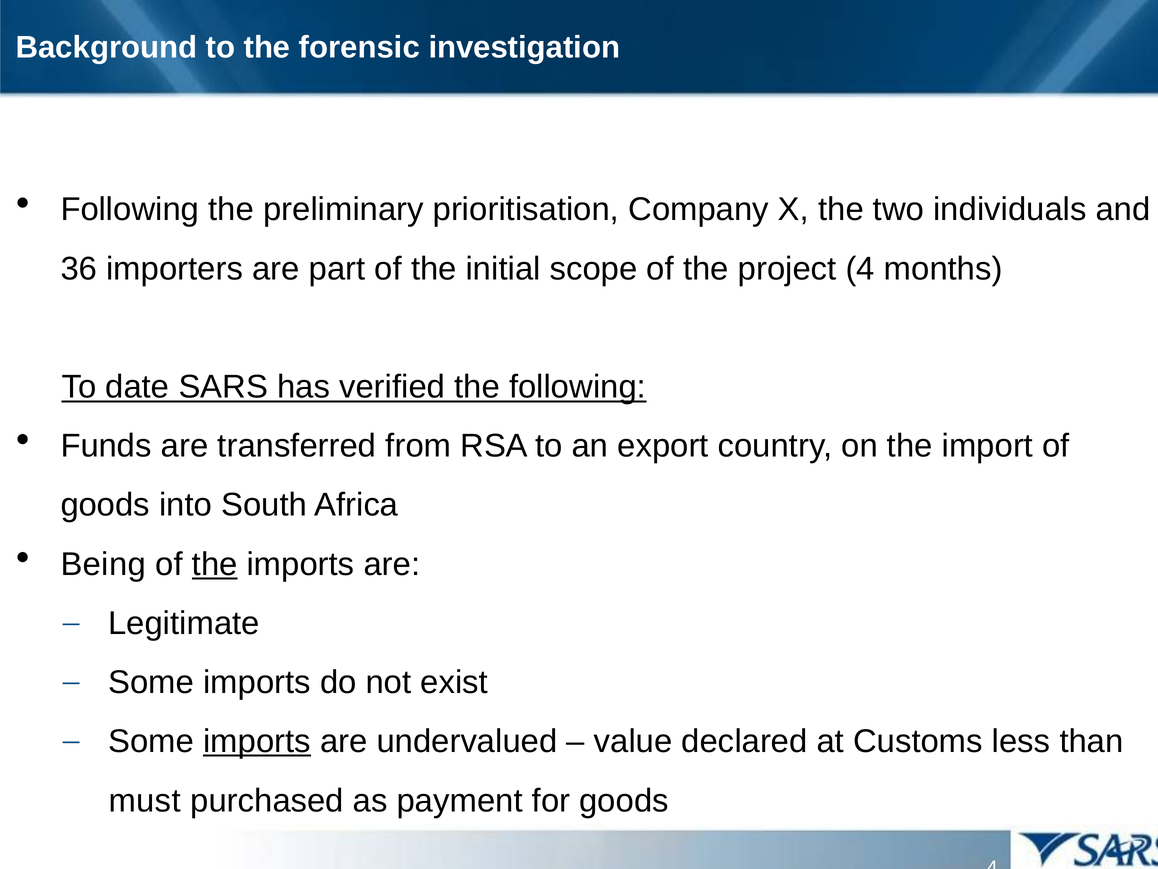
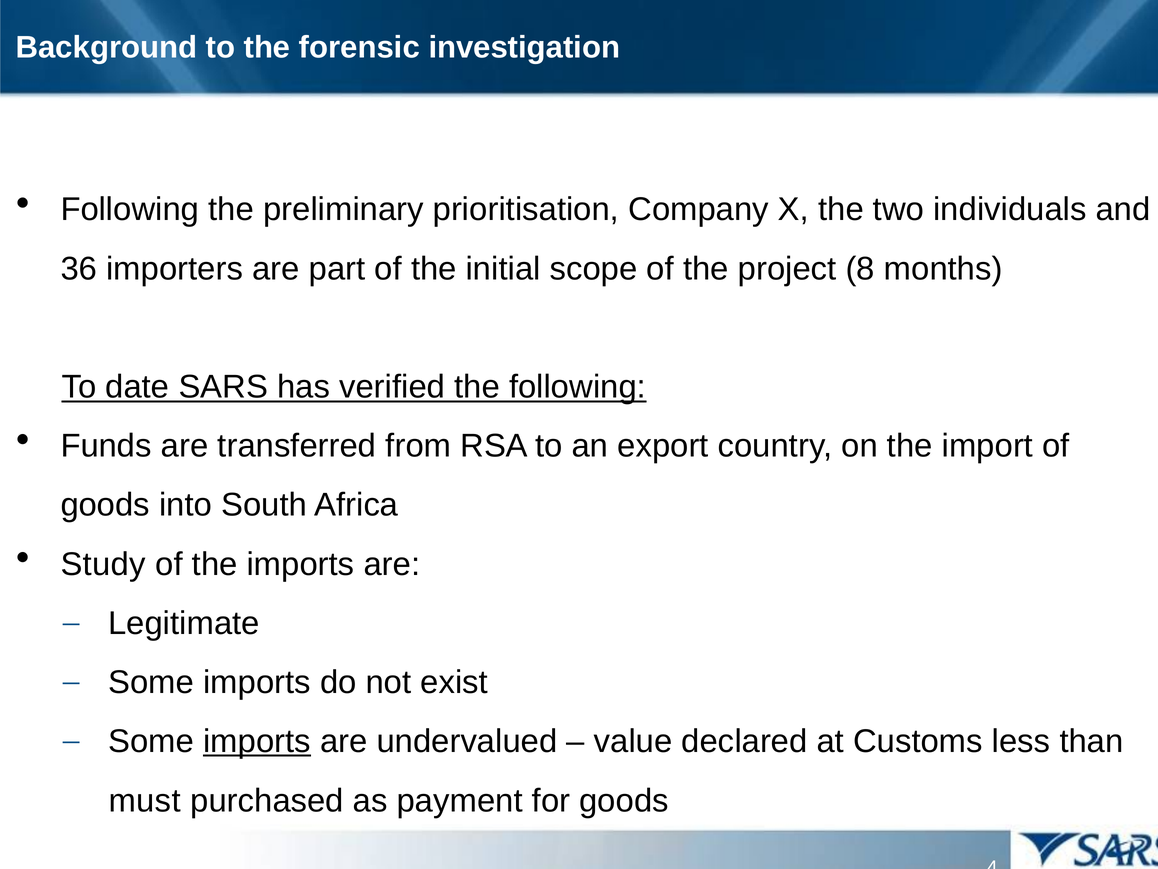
project 4: 4 -> 8
Being: Being -> Study
the at (215, 564) underline: present -> none
